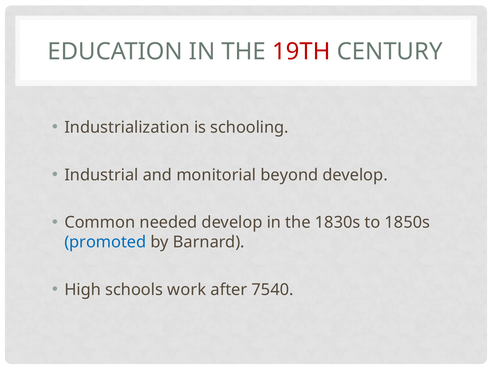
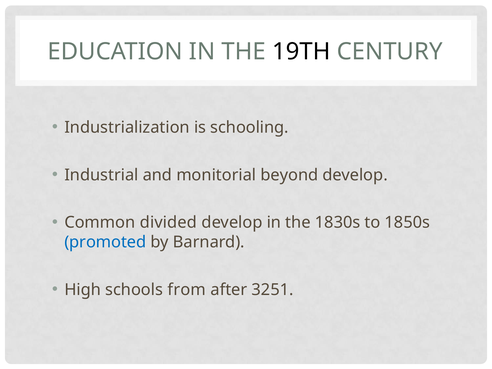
19TH colour: red -> black
needed: needed -> divided
work: work -> from
7540: 7540 -> 3251
